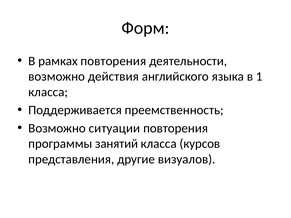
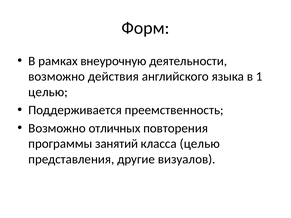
рамках повторения: повторения -> внеурочную
класса at (48, 92): класса -> целью
ситуации: ситуации -> отличных
класса курсов: курсов -> целью
